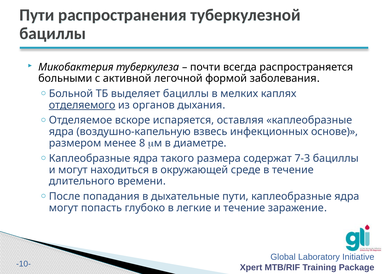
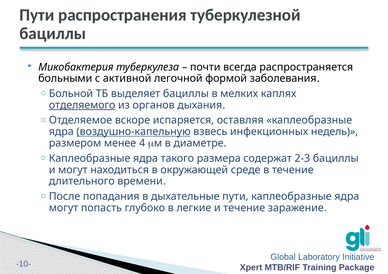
воздушно-капельную underline: none -> present
основе: основе -> недель
8: 8 -> 4
7-3: 7-3 -> 2-3
